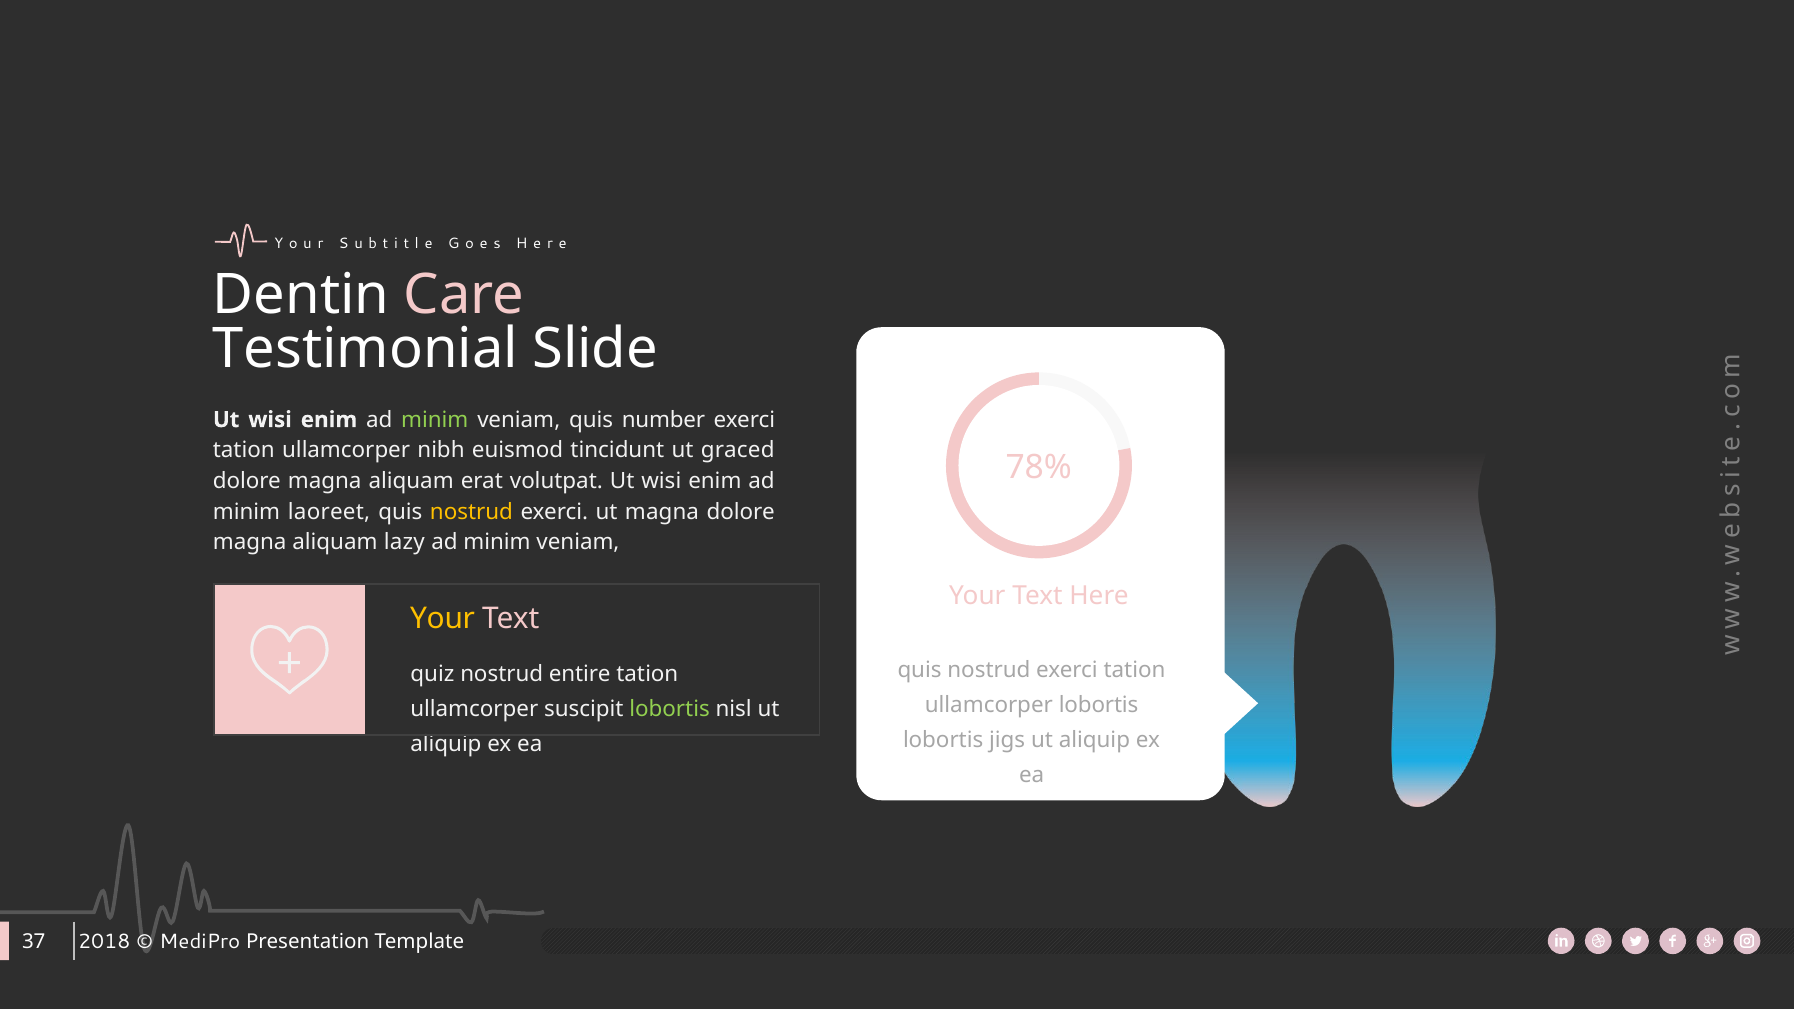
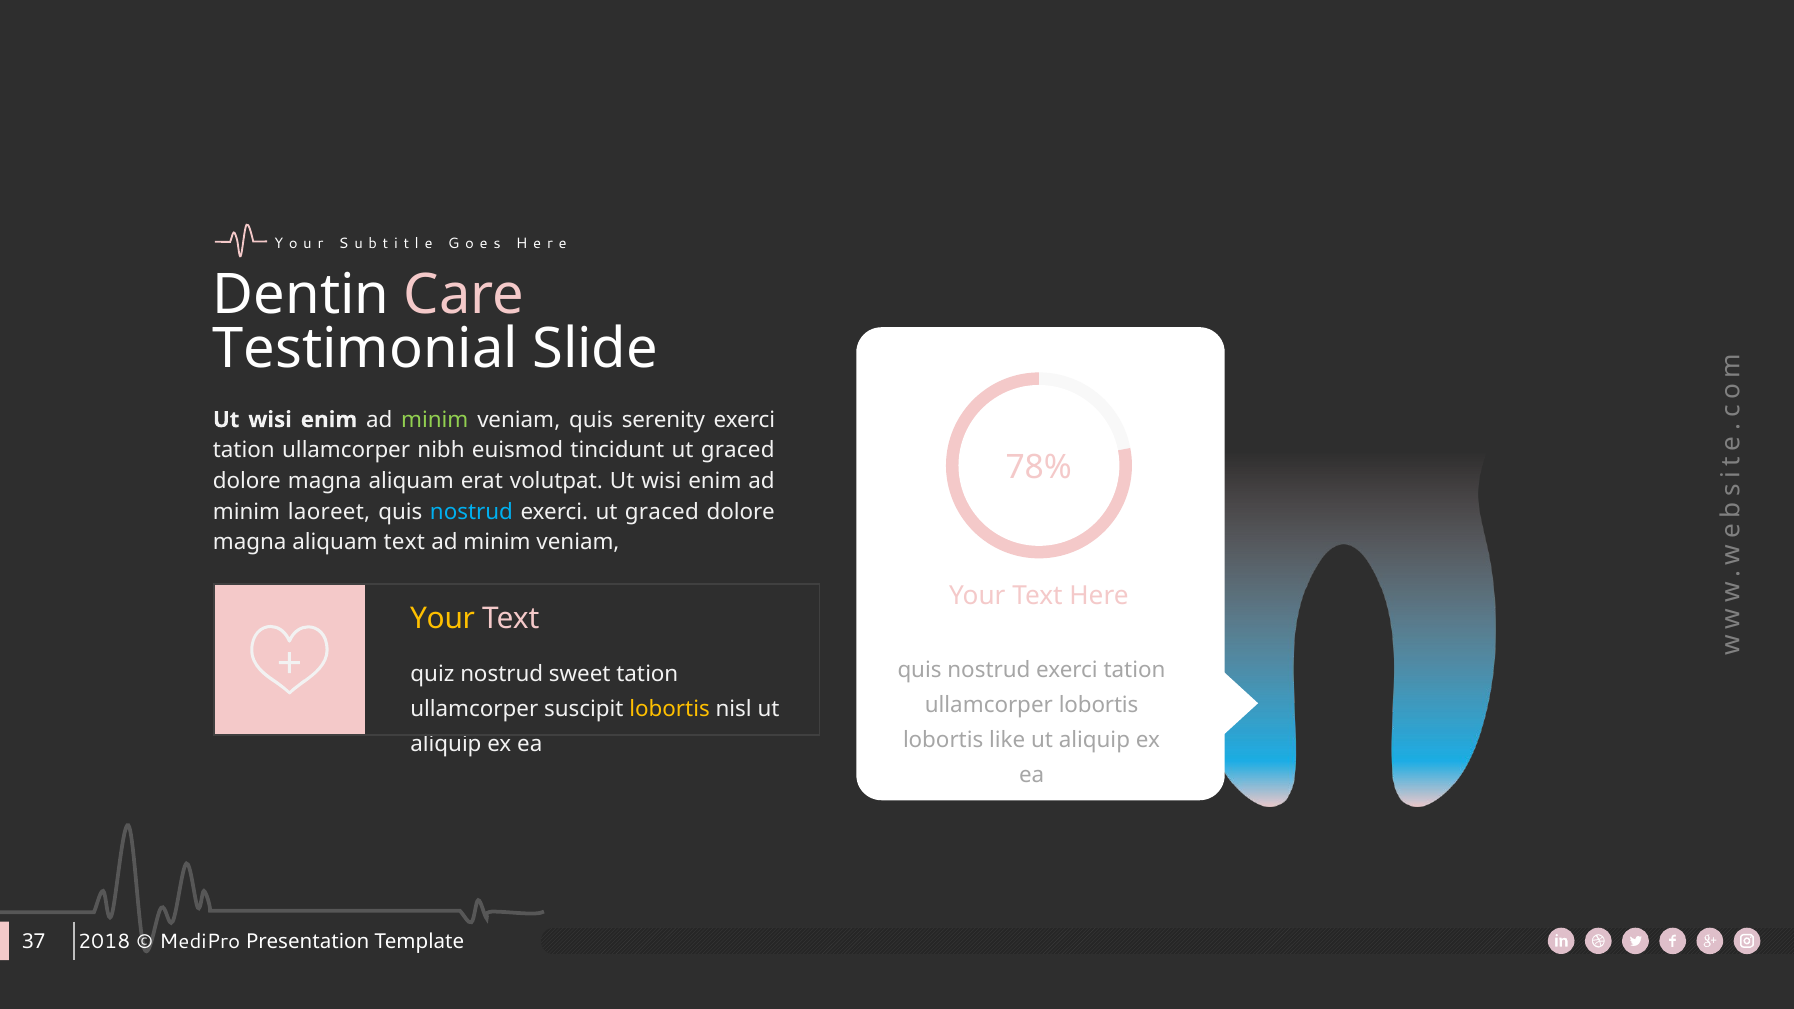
number: number -> serenity
nostrud at (471, 512) colour: yellow -> light blue
exerci ut magna: magna -> graced
aliquam lazy: lazy -> text
entire: entire -> sweet
lobortis at (670, 710) colour: light green -> yellow
jigs: jigs -> like
